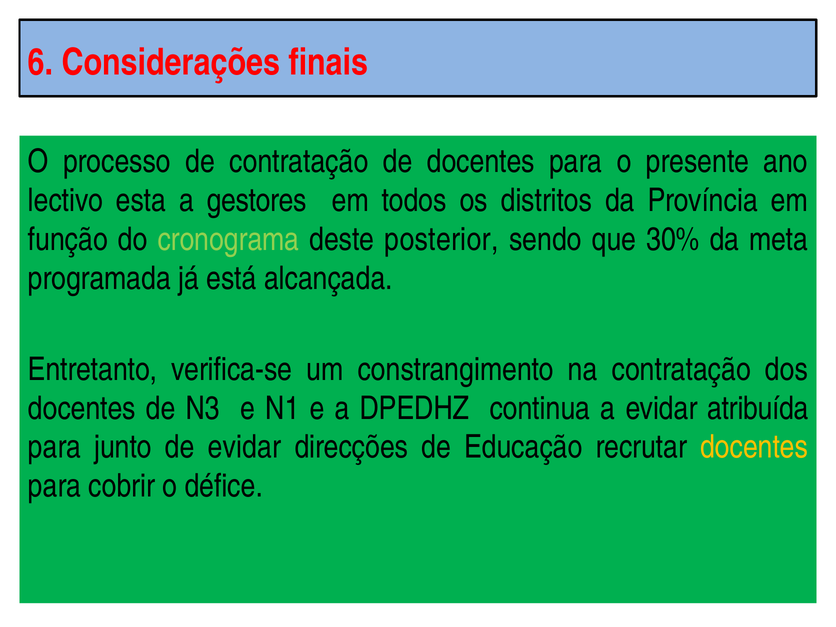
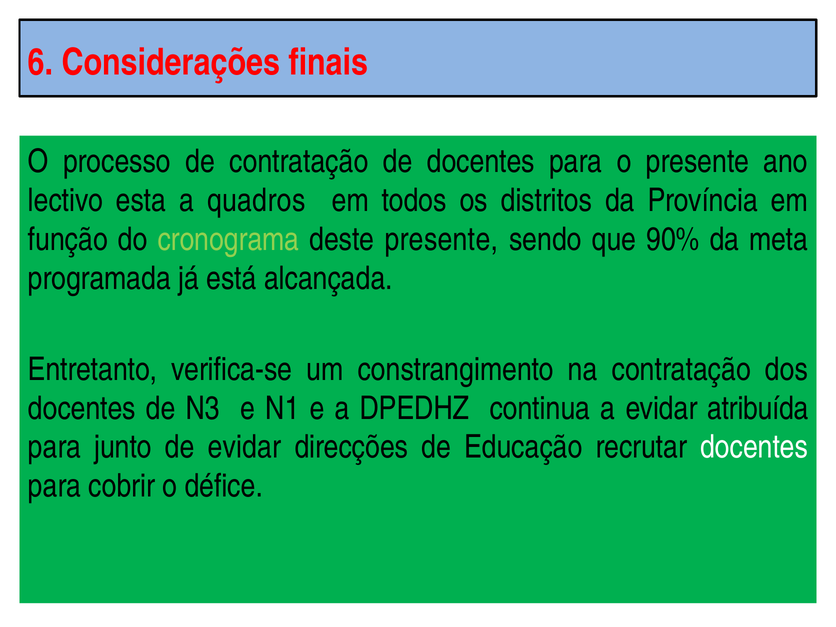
gestores: gestores -> quadros
deste posterior: posterior -> presente
30%: 30% -> 90%
docentes at (754, 447) colour: yellow -> white
